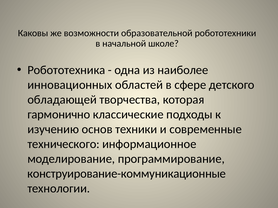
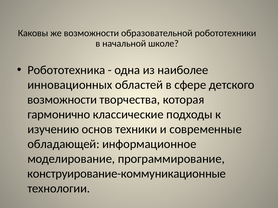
обладающей at (62, 100): обладающей -> возможности
технического: технического -> обладающей
